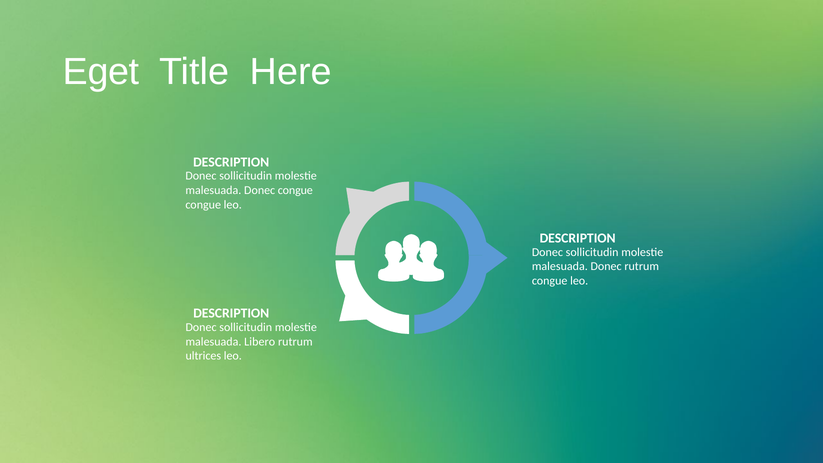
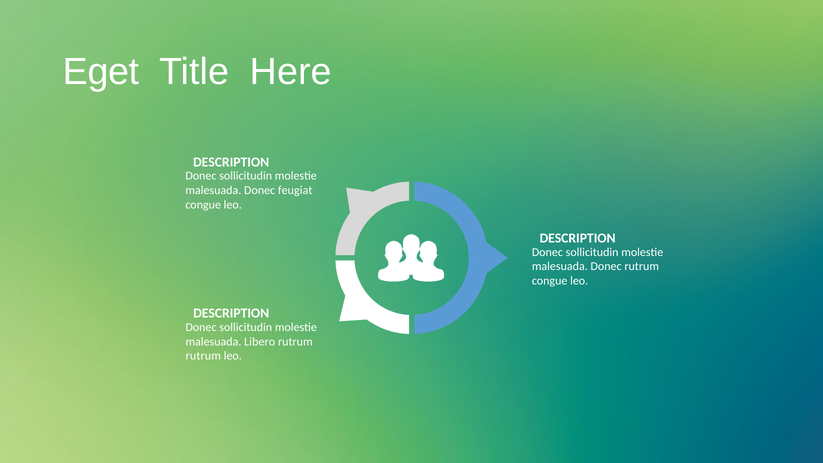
Donec congue: congue -> feugiat
ultrices at (203, 356): ultrices -> rutrum
